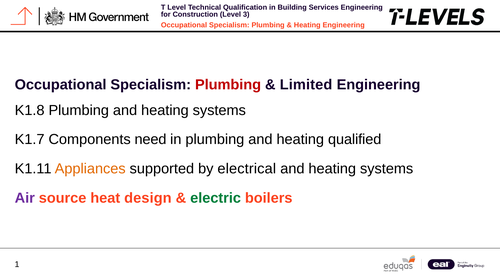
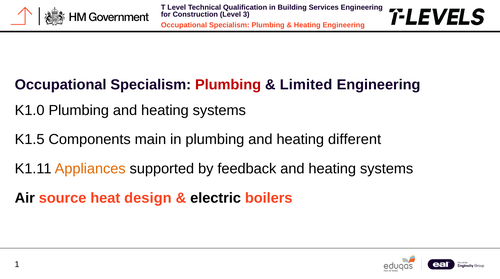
K1.8: K1.8 -> K1.0
K1.7: K1.7 -> K1.5
need: need -> main
qualified: qualified -> different
electrical: electrical -> feedback
Air colour: purple -> black
electric colour: green -> black
